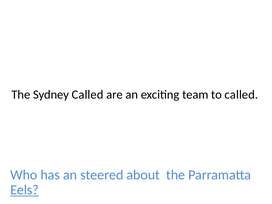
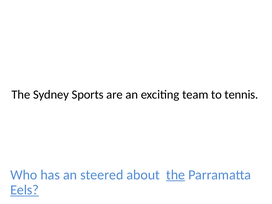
Sydney Called: Called -> Sports
to called: called -> tennis
the at (176, 175) underline: none -> present
